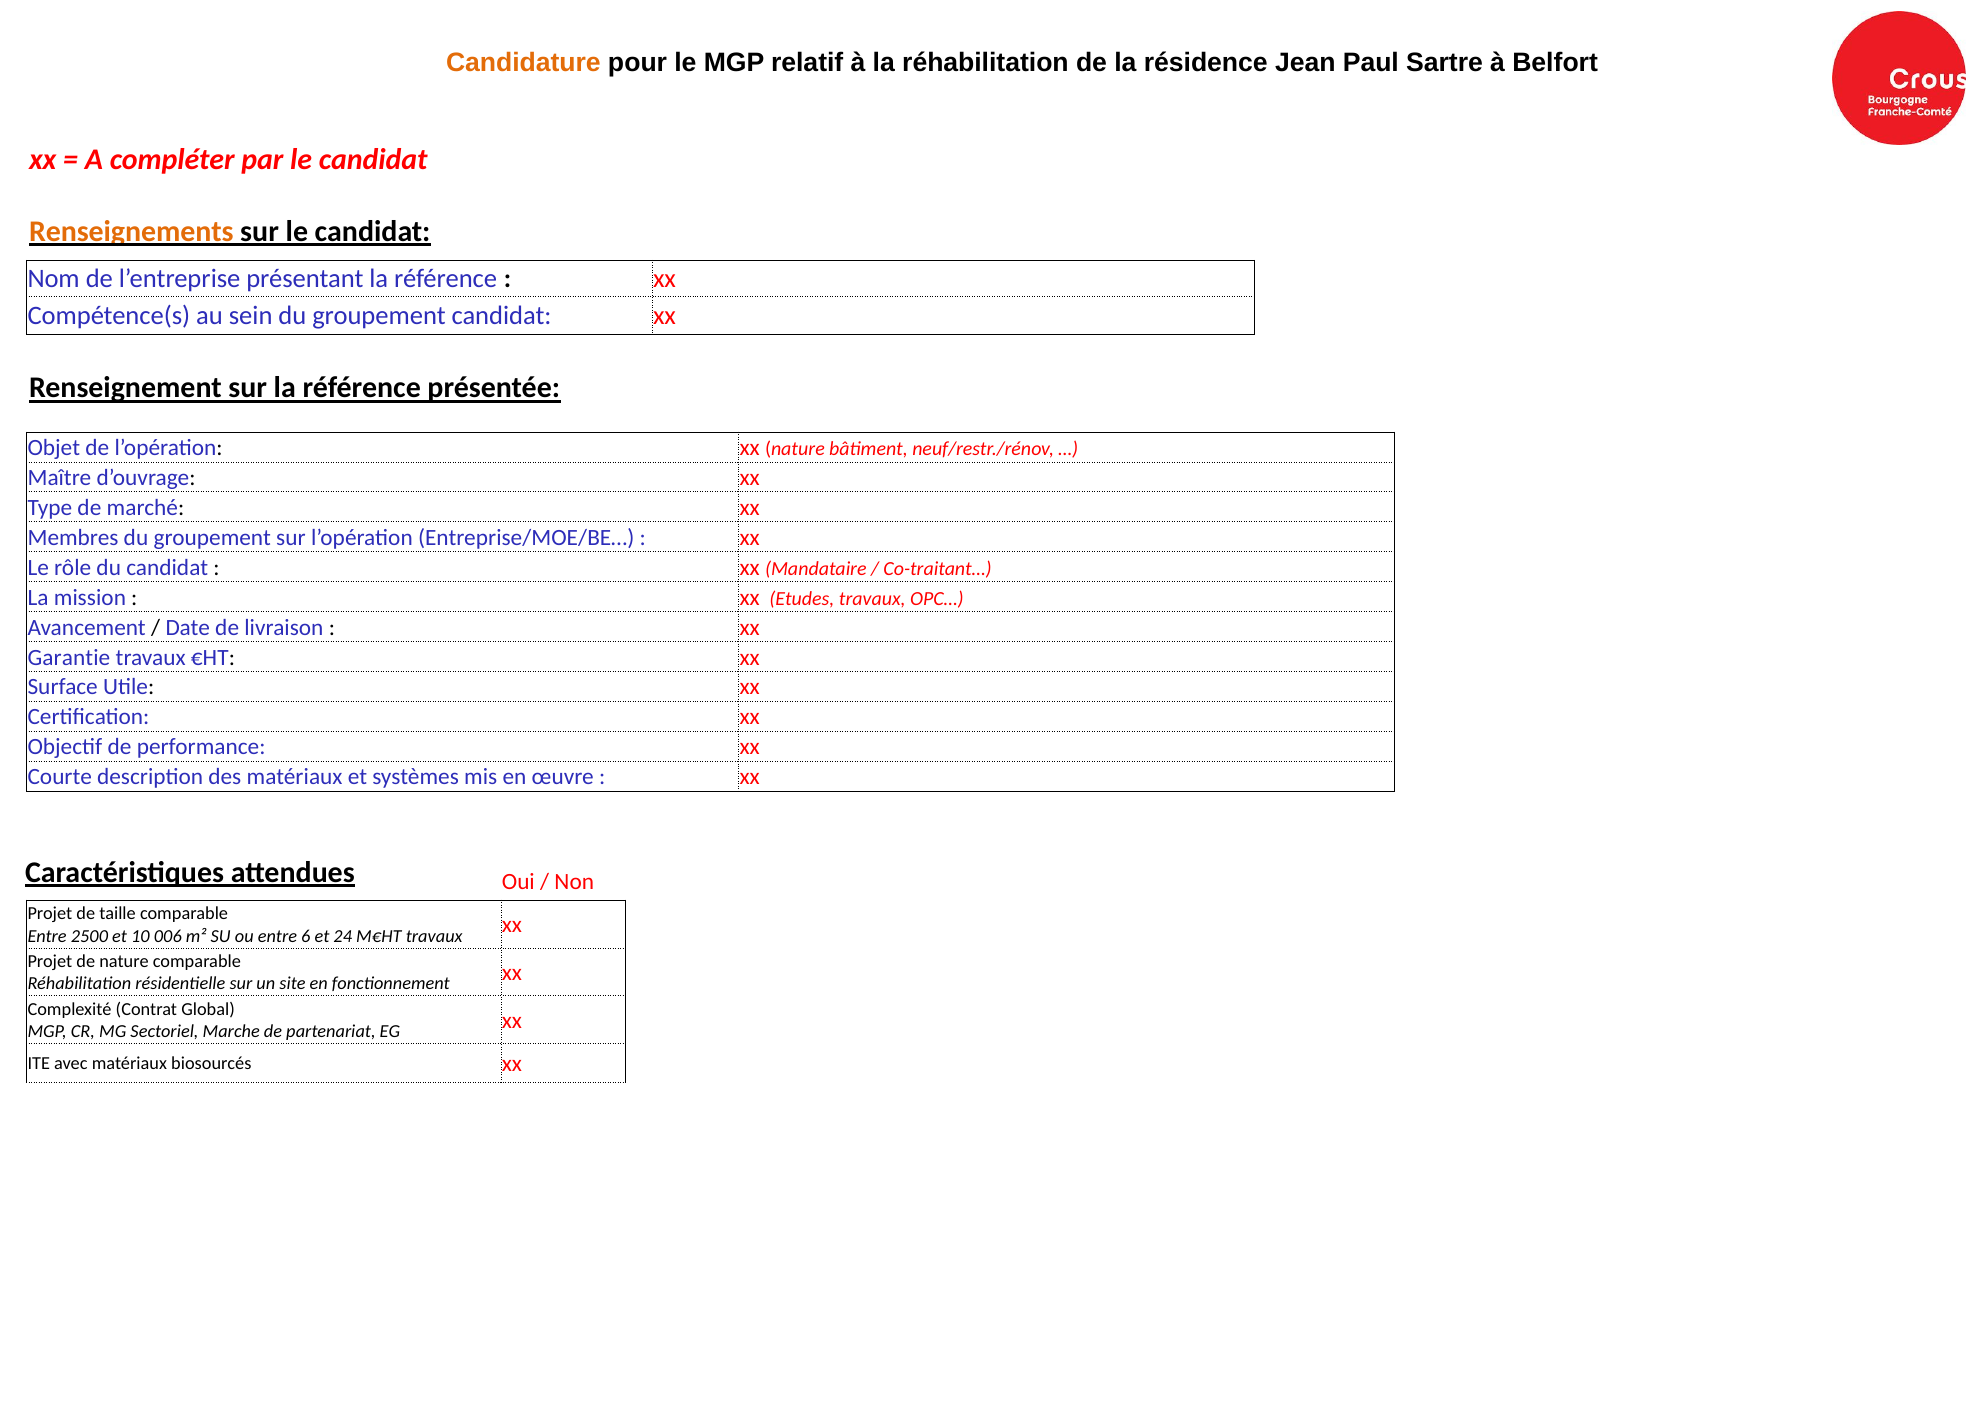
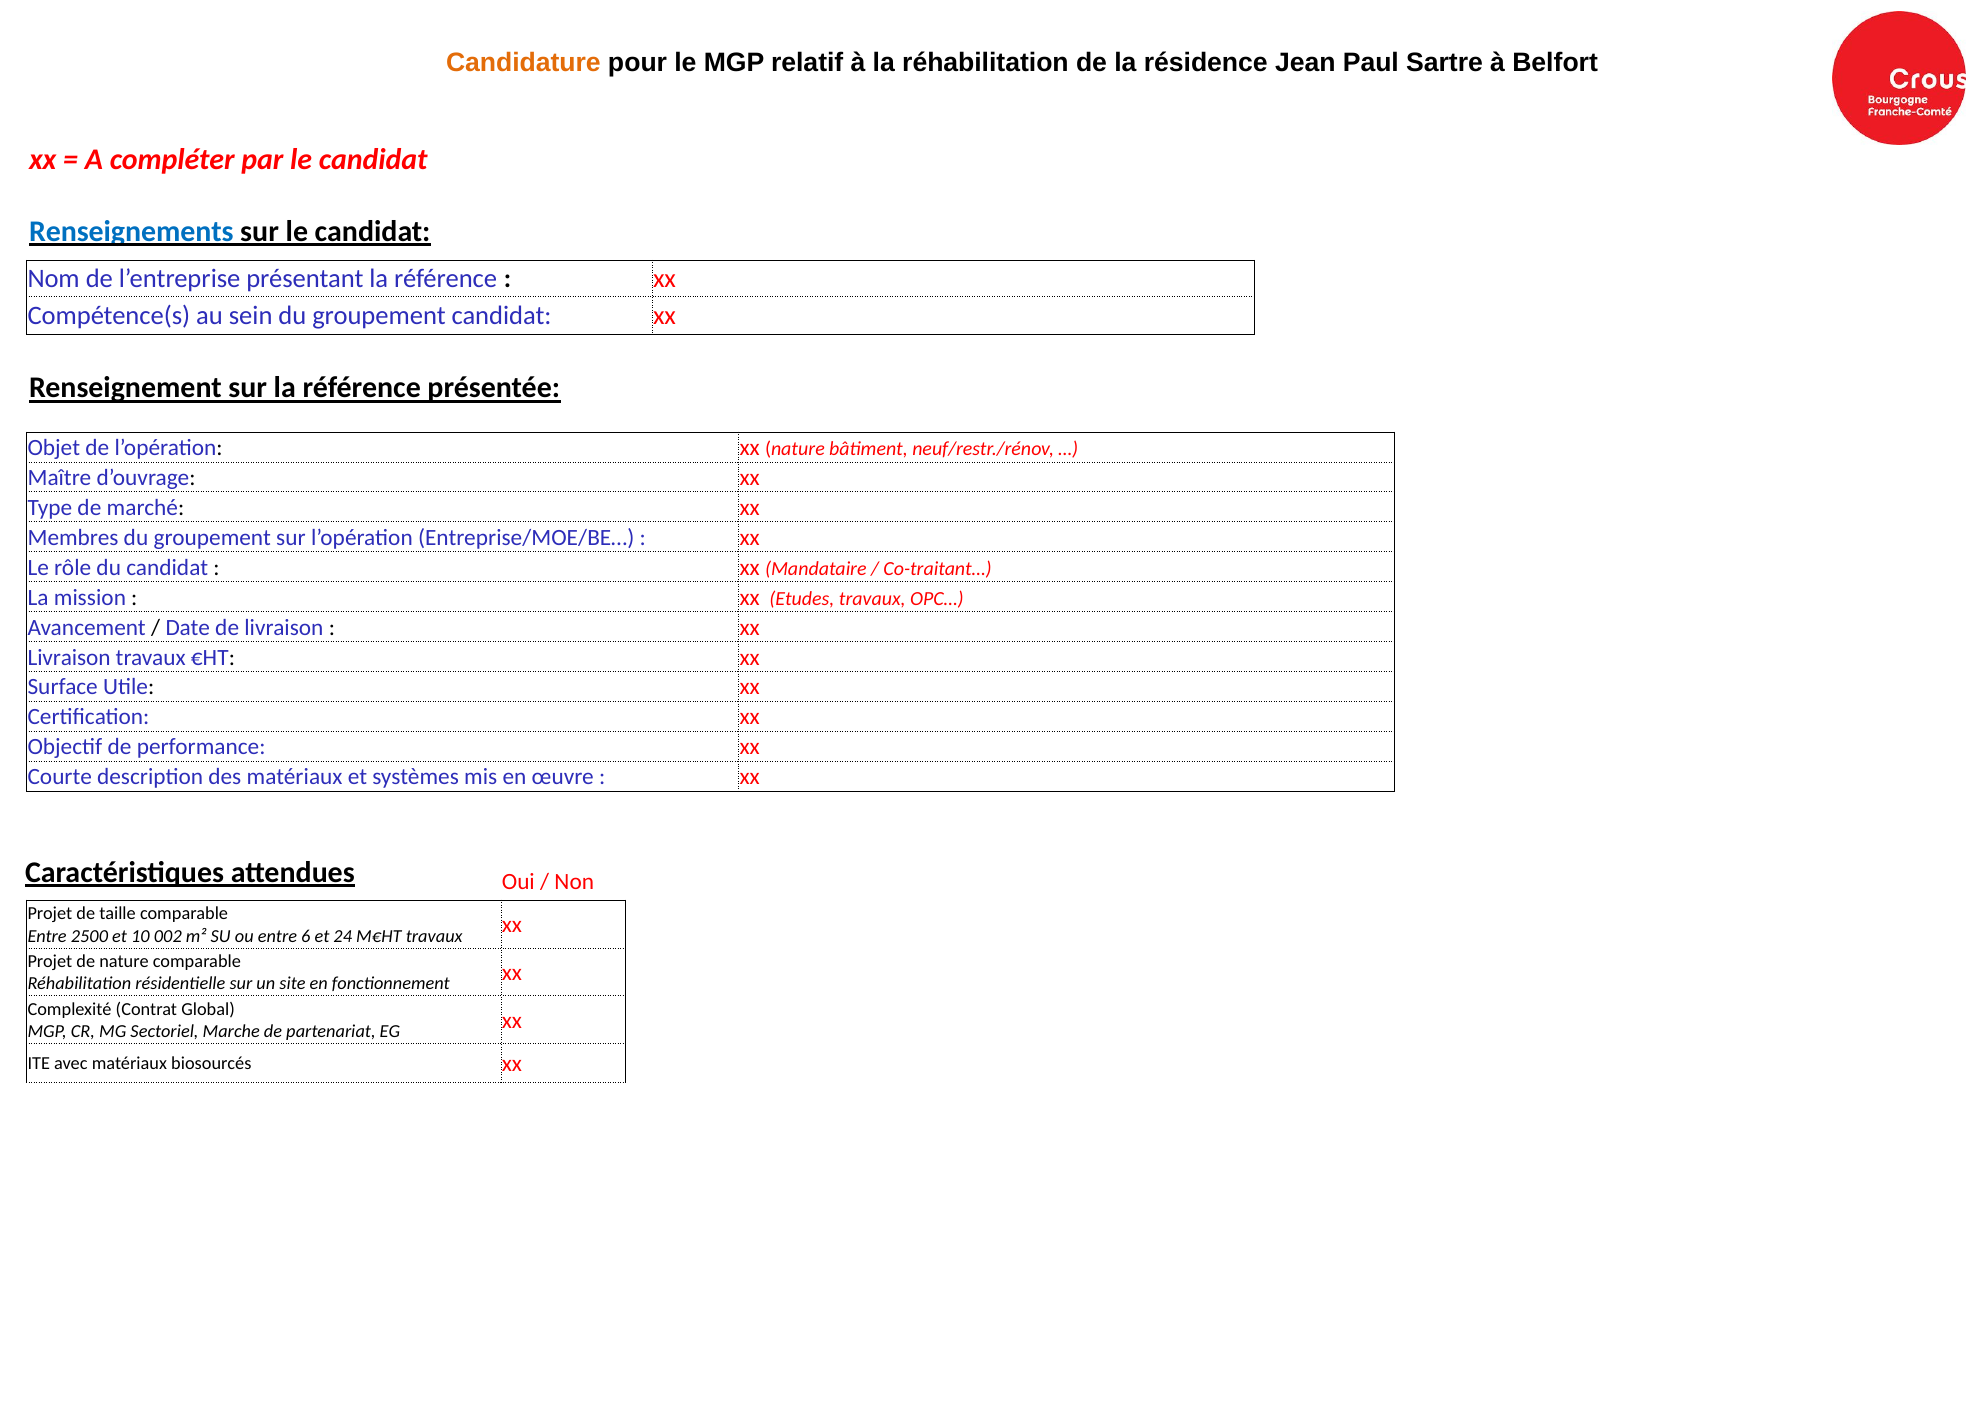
Renseignements colour: orange -> blue
Garantie at (69, 657): Garantie -> Livraison
006: 006 -> 002
